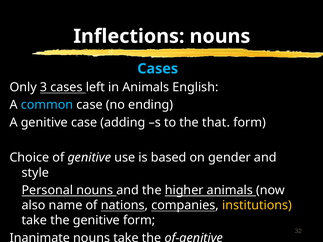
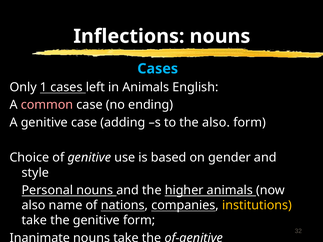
3: 3 -> 1
common colour: light blue -> pink
the that: that -> also
